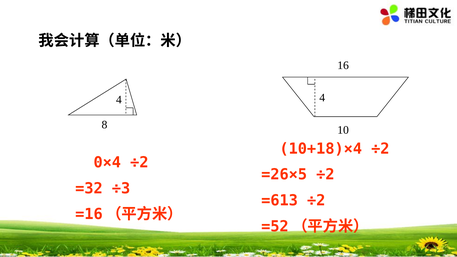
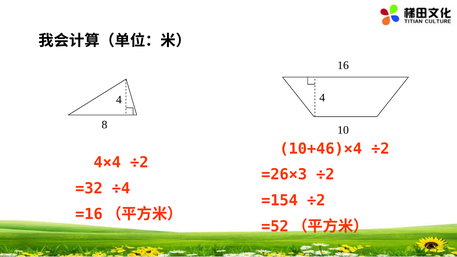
10+18)×4: 10+18)×4 -> 10+46)×4
0×4: 0×4 -> 4×4
=26×5: =26×5 -> =26×3
÷3: ÷3 -> ÷4
=613: =613 -> =154
